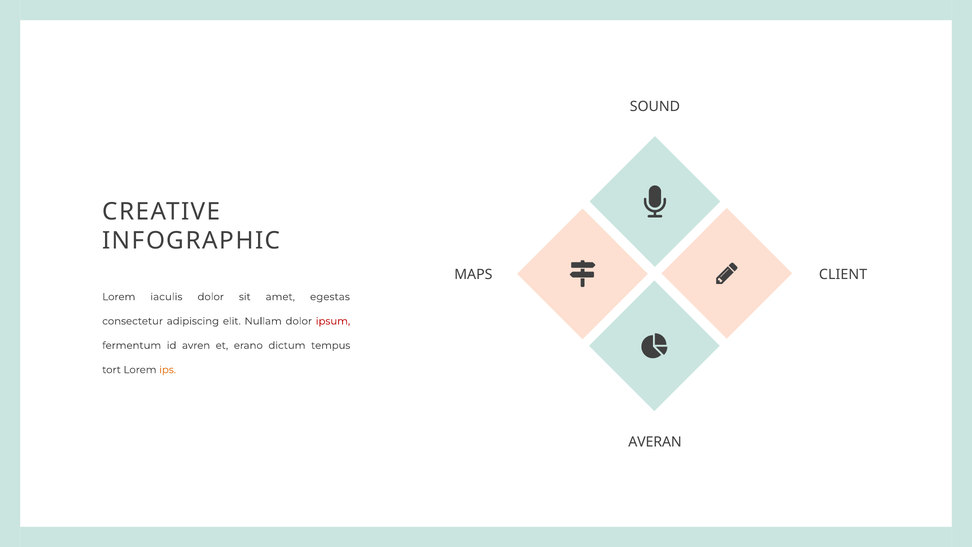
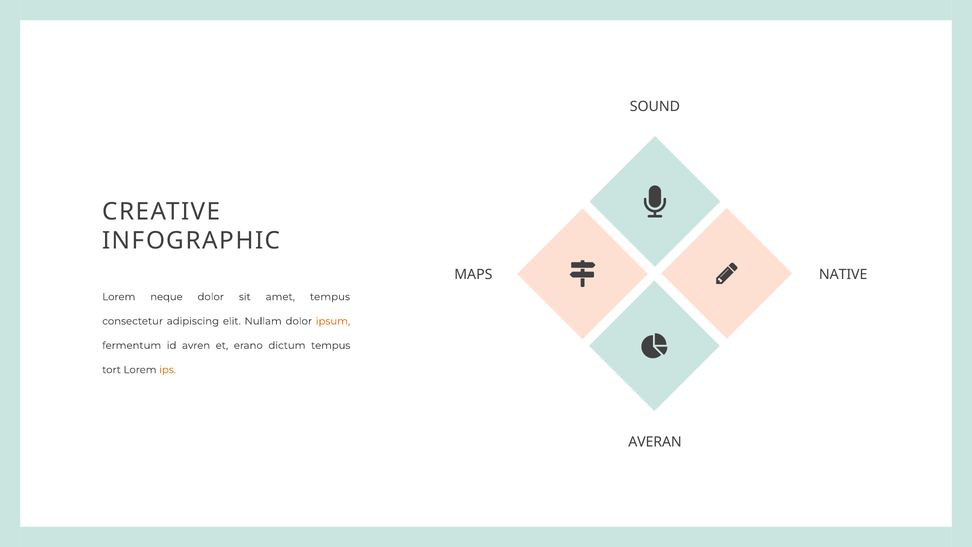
CLIENT: CLIENT -> NATIVE
iaculis: iaculis -> neque
amet egestas: egestas -> tempus
ipsum colour: red -> orange
